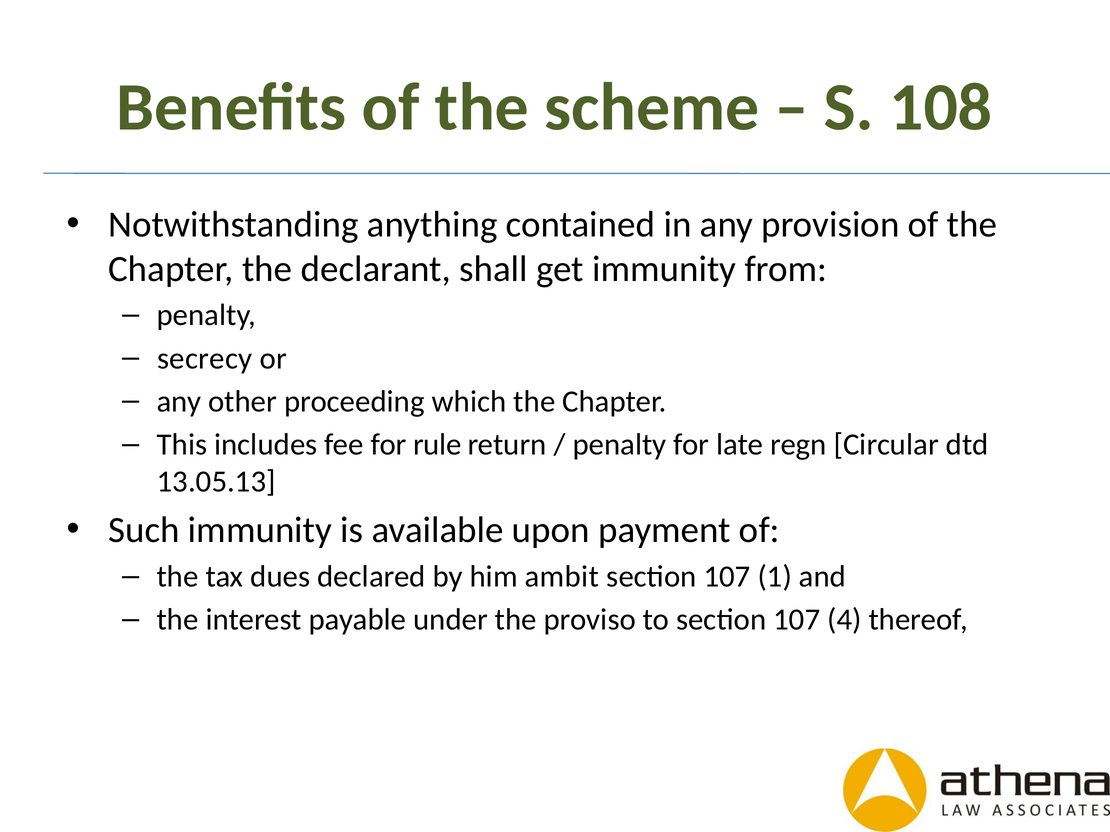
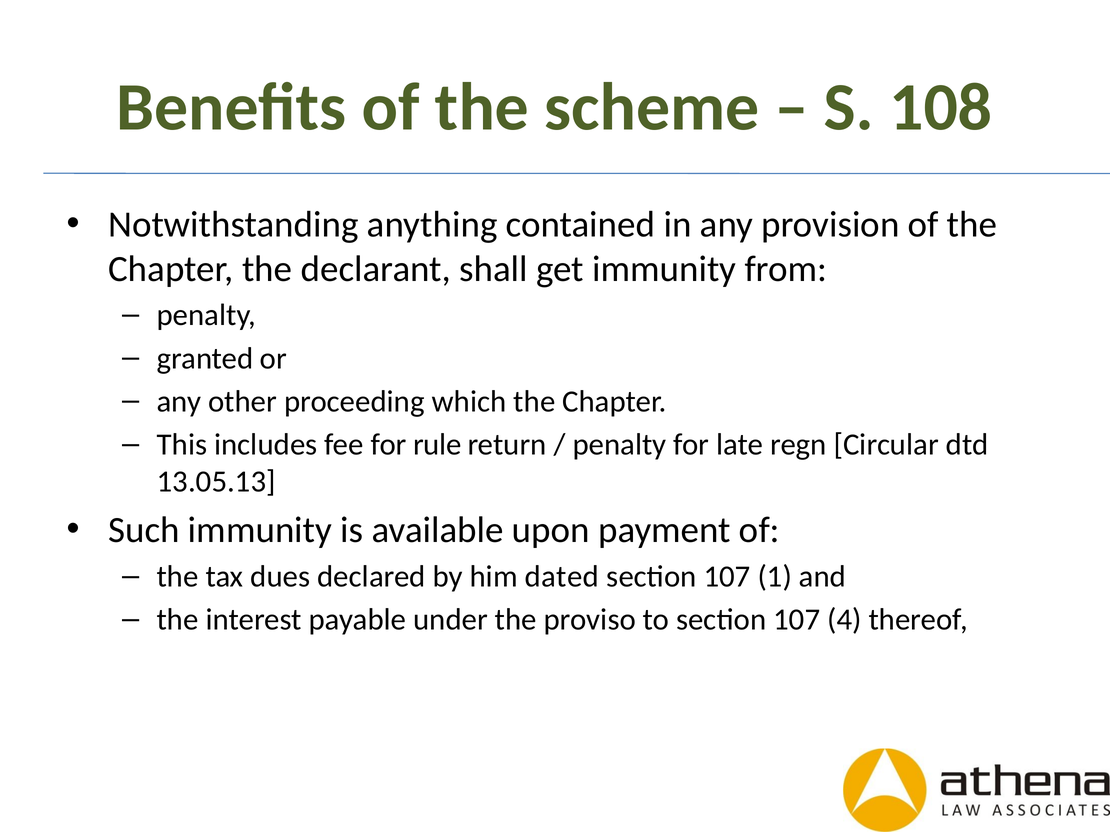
secrecy: secrecy -> granted
ambit: ambit -> dated
